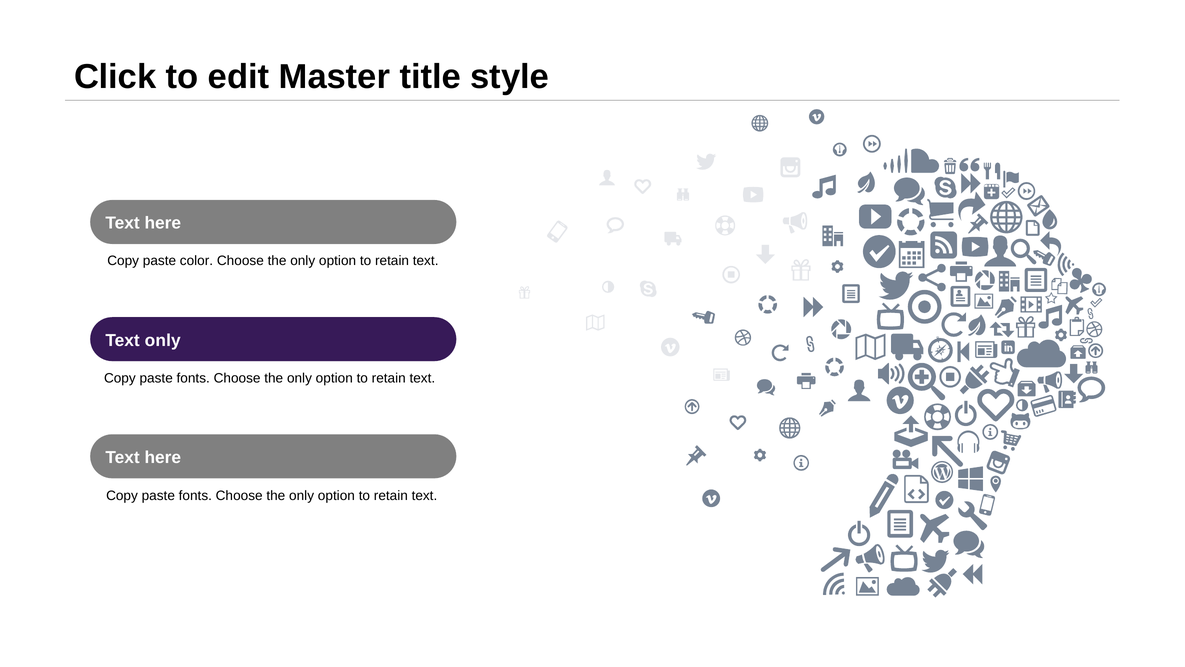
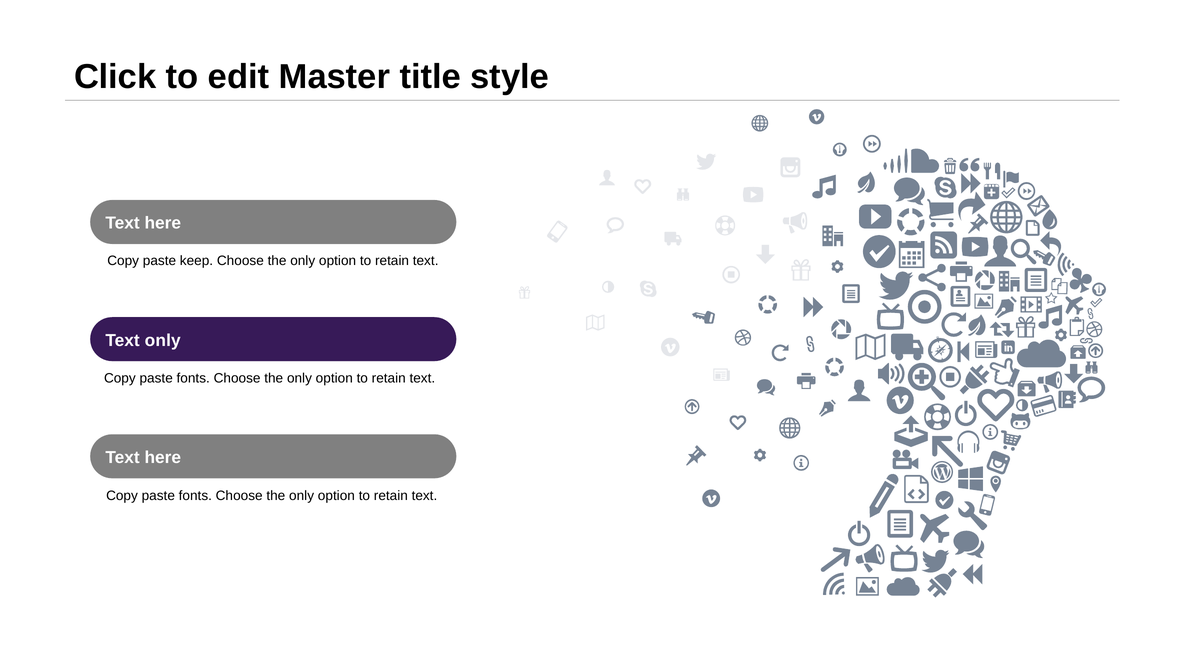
color: color -> keep
